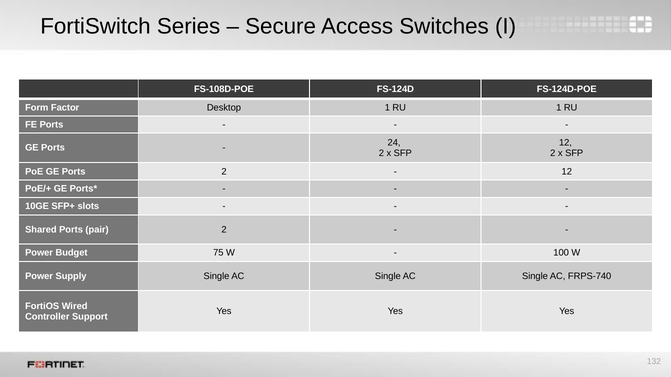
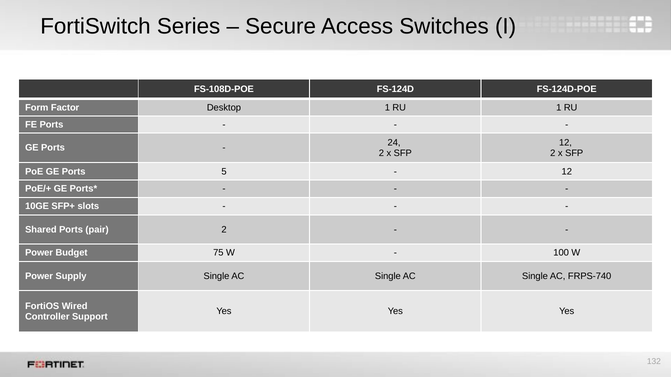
Ports 2: 2 -> 5
